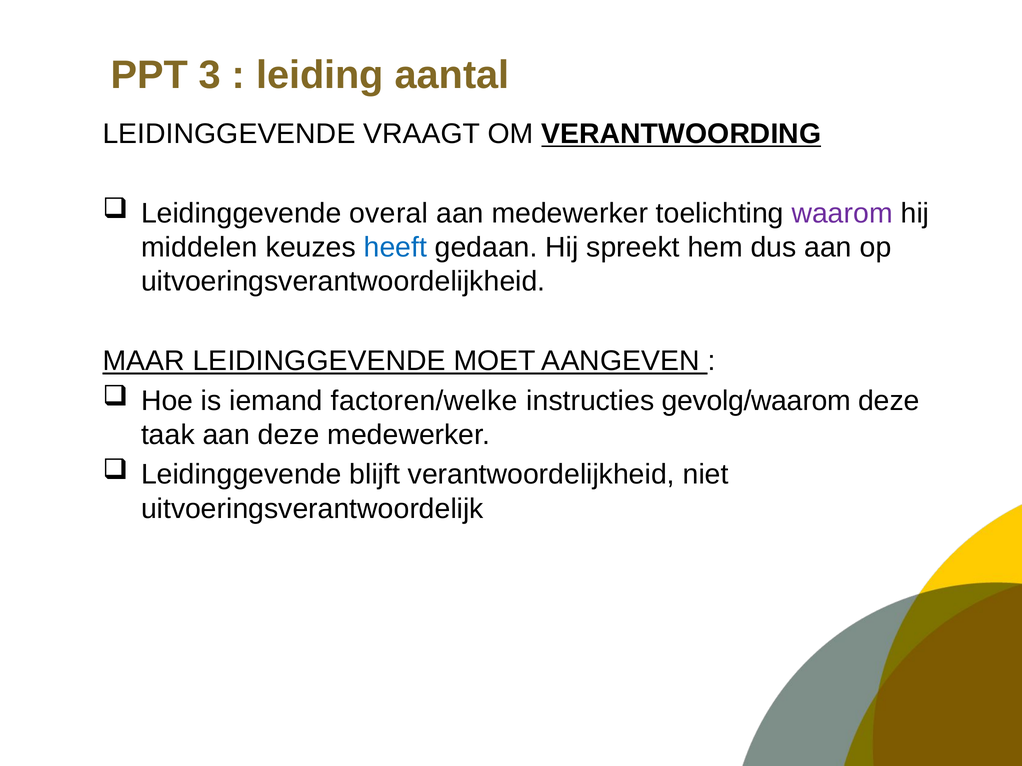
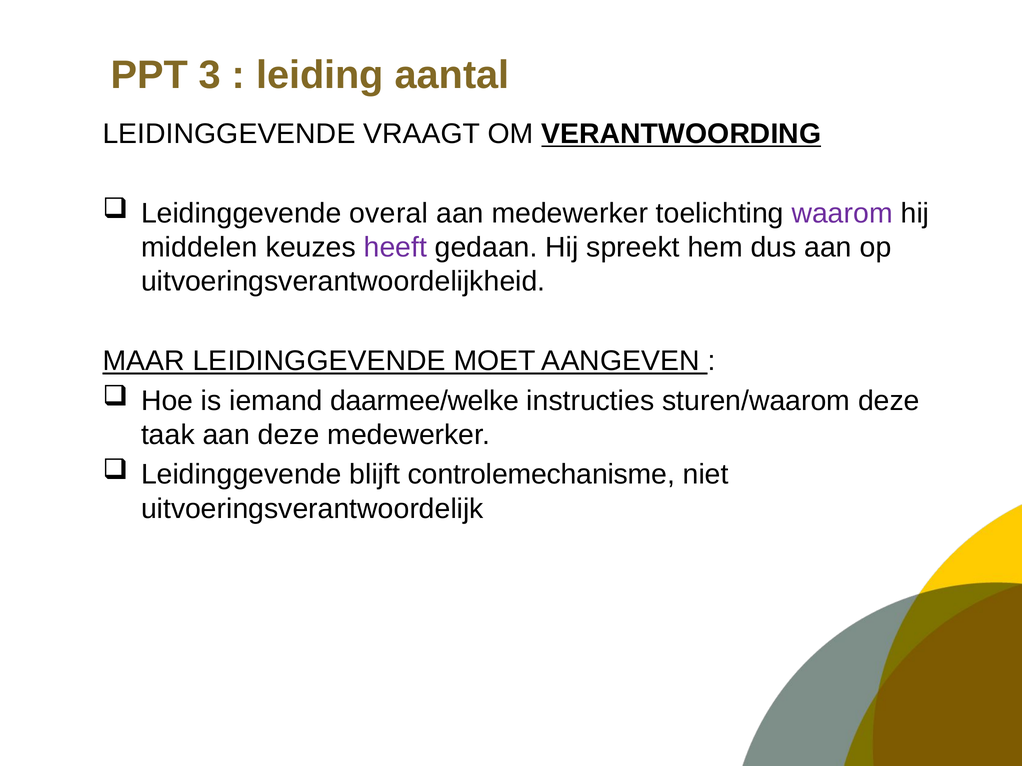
heeft colour: blue -> purple
factoren/welke: factoren/welke -> daarmee/welke
gevolg/waarom: gevolg/waarom -> sturen/waarom
verantwoordelijkheid: verantwoordelijkheid -> controlemechanisme
